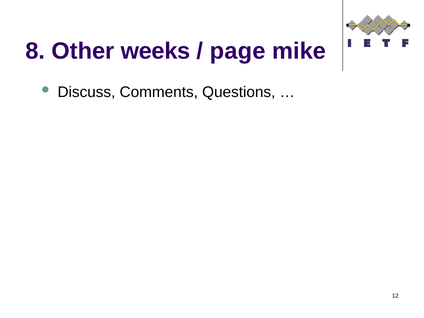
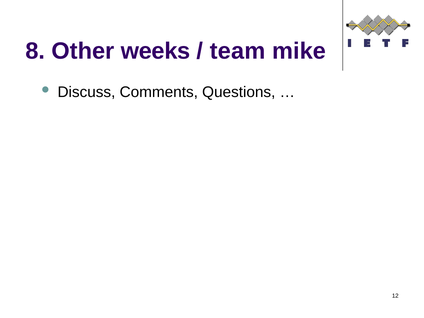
page: page -> team
